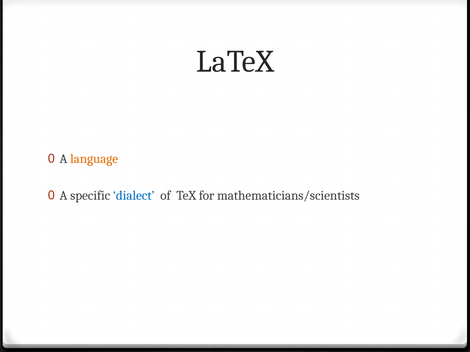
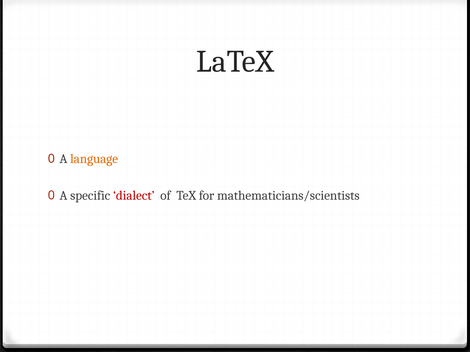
dialect colour: blue -> red
